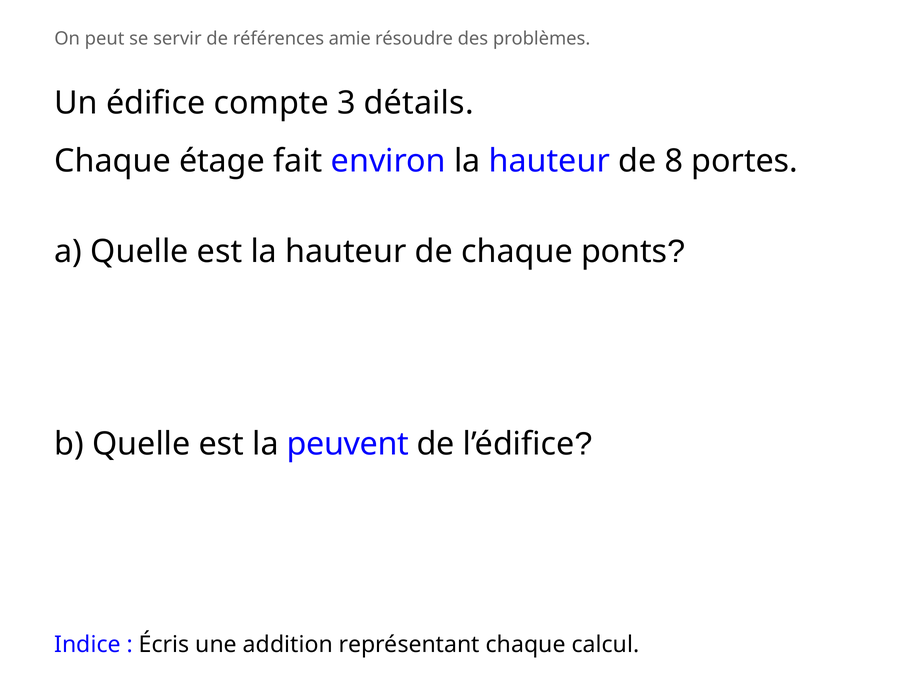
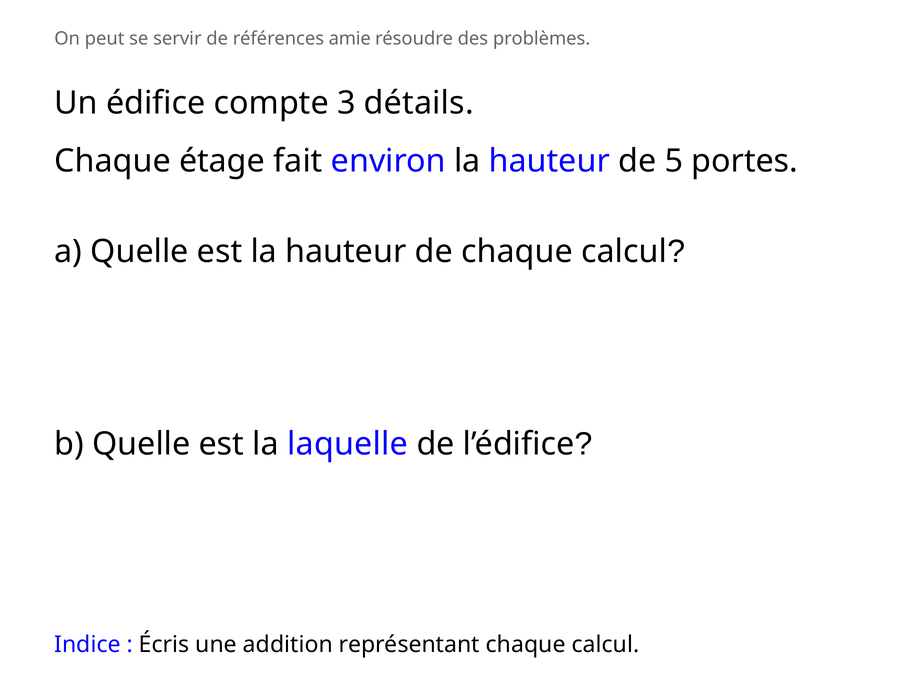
8: 8 -> 5
de chaque ponts: ponts -> calcul
peuvent: peuvent -> laquelle
